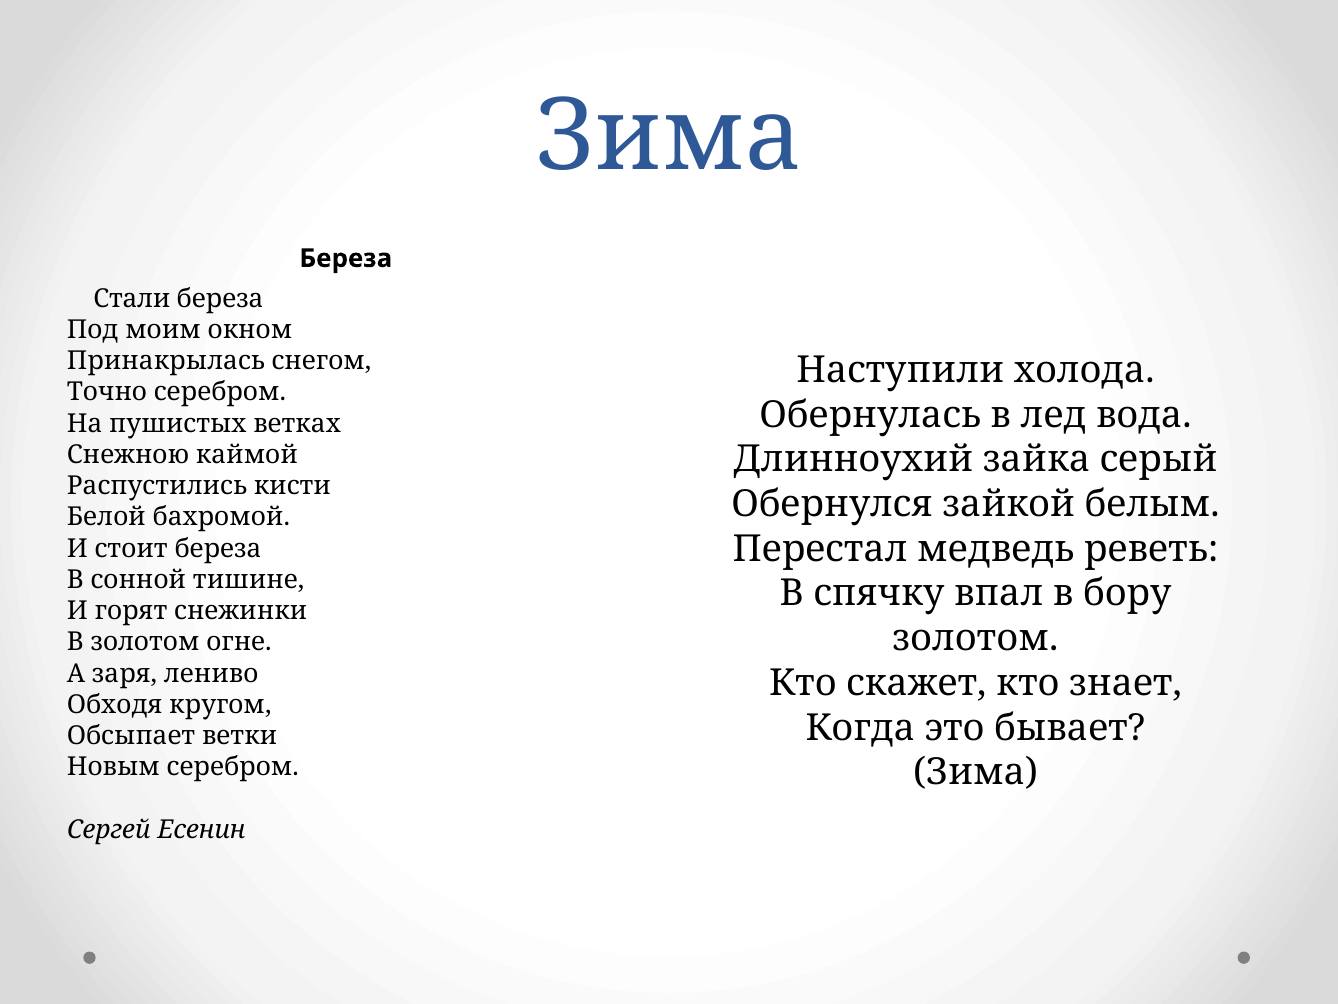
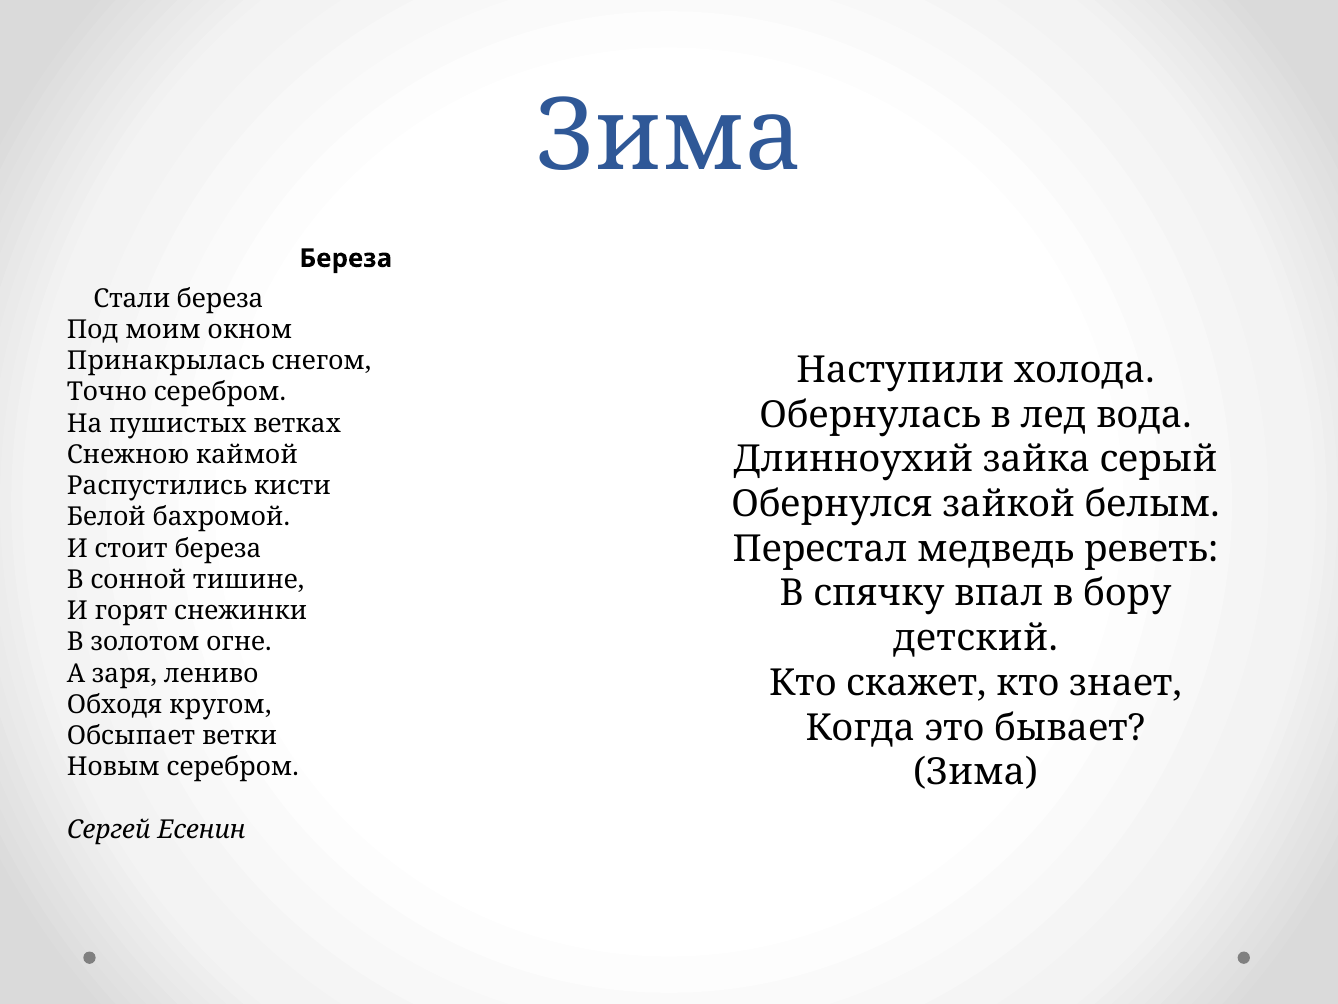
золотом at (975, 638): золотом -> детский
